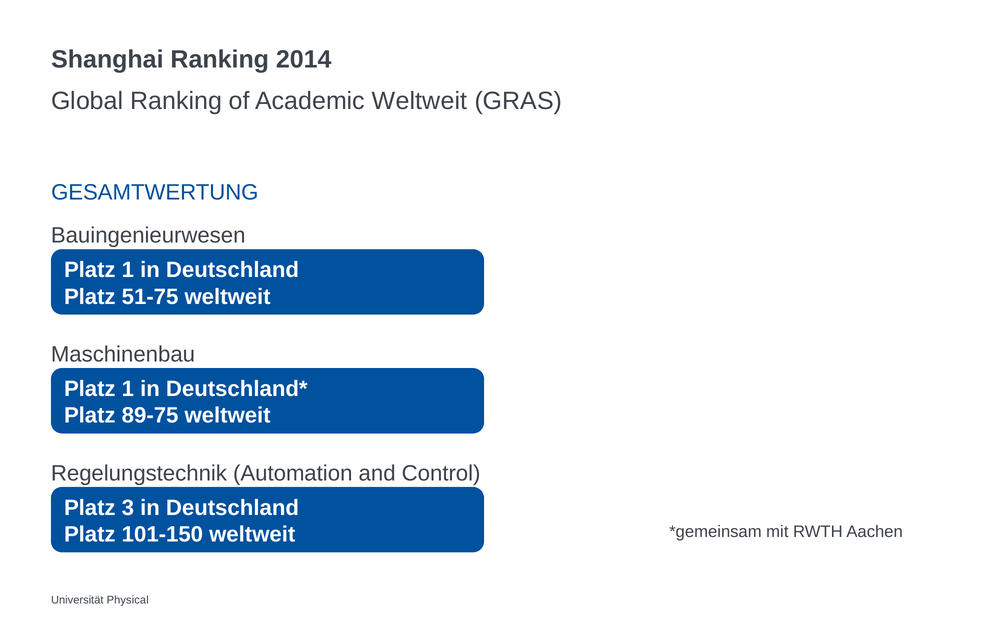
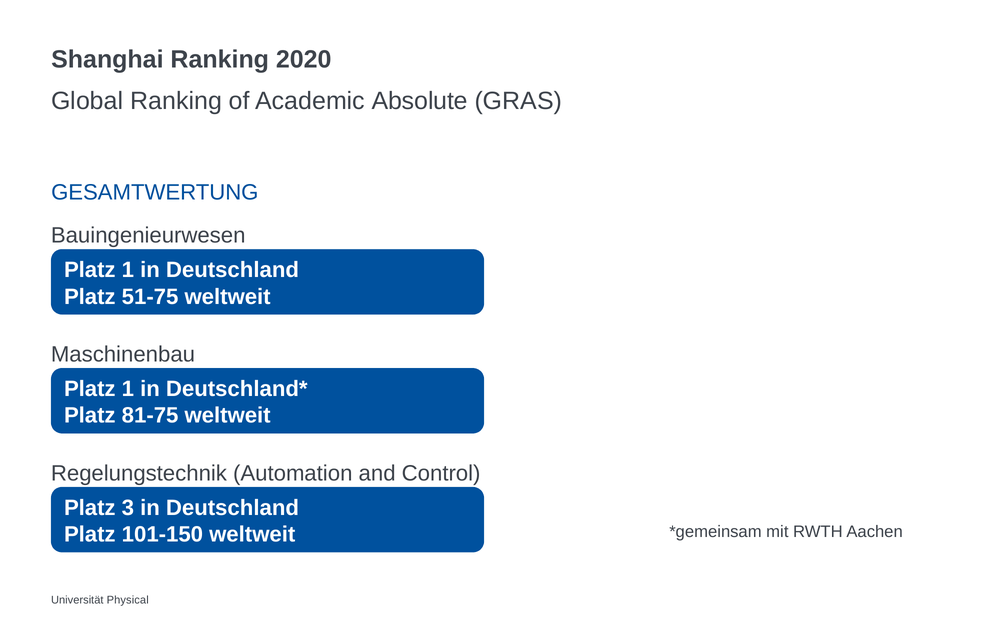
2014: 2014 -> 2020
Academic Weltweit: Weltweit -> Absolute
89-75: 89-75 -> 81-75
